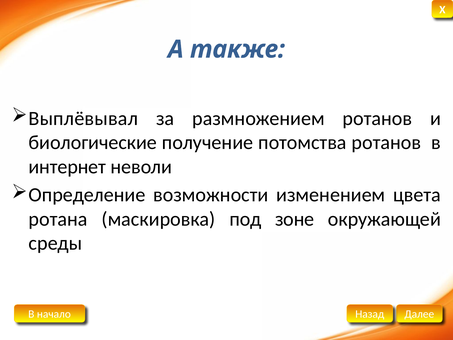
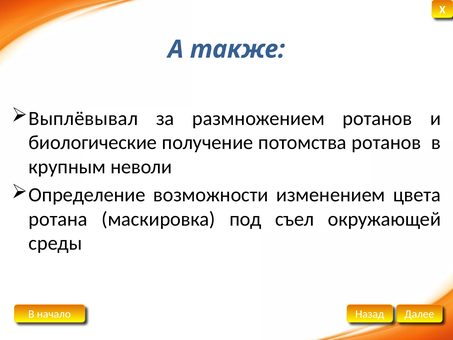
интернет: интернет -> крупным
зоне: зоне -> съел
